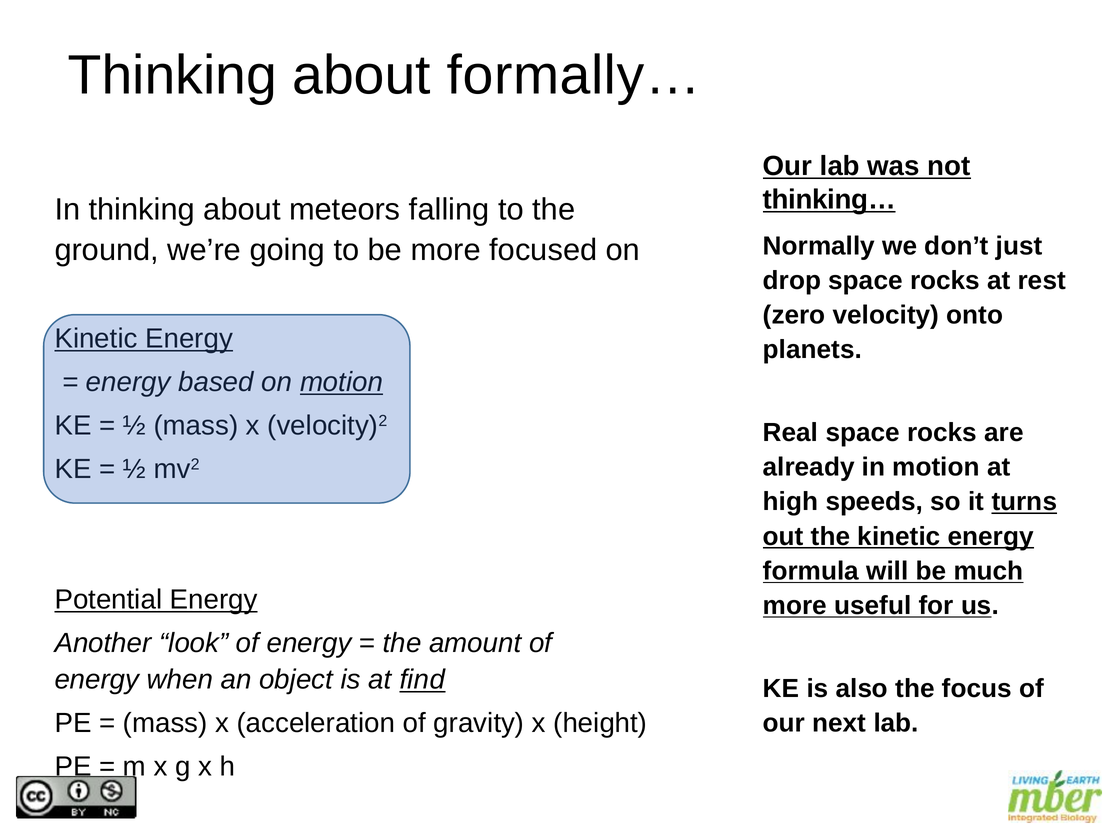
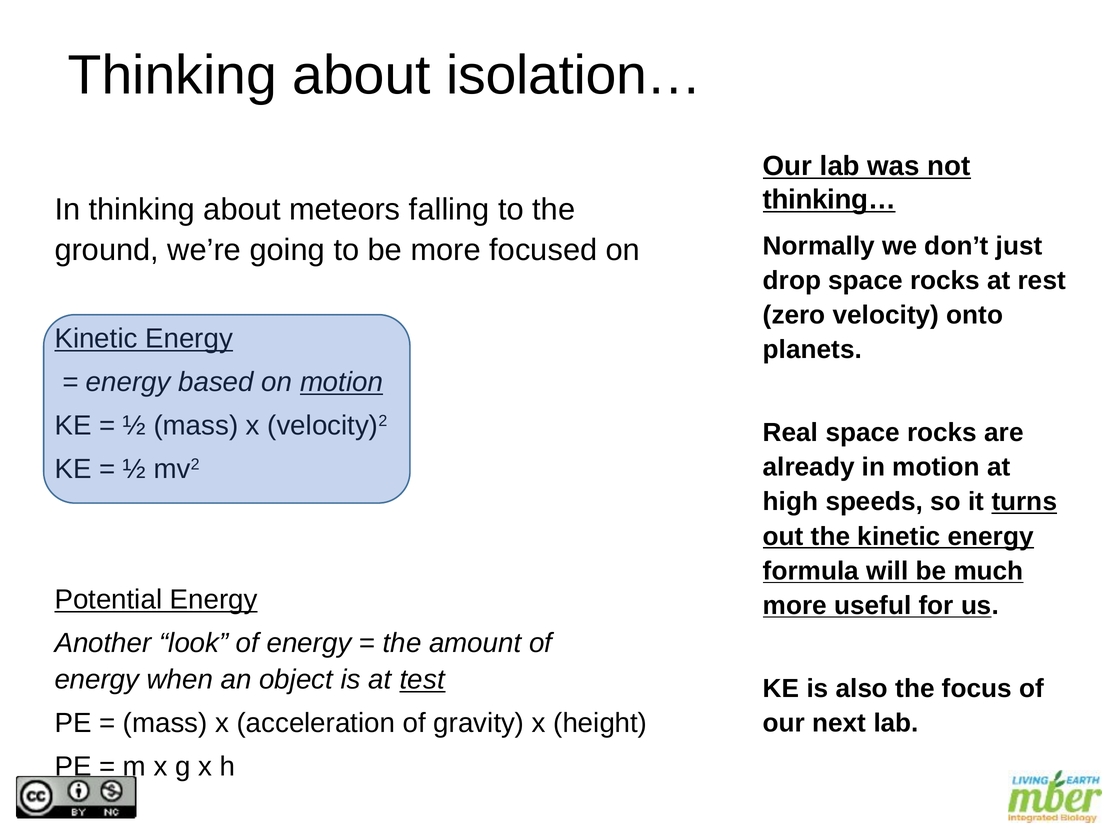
formally…: formally… -> isolation…
find: find -> test
